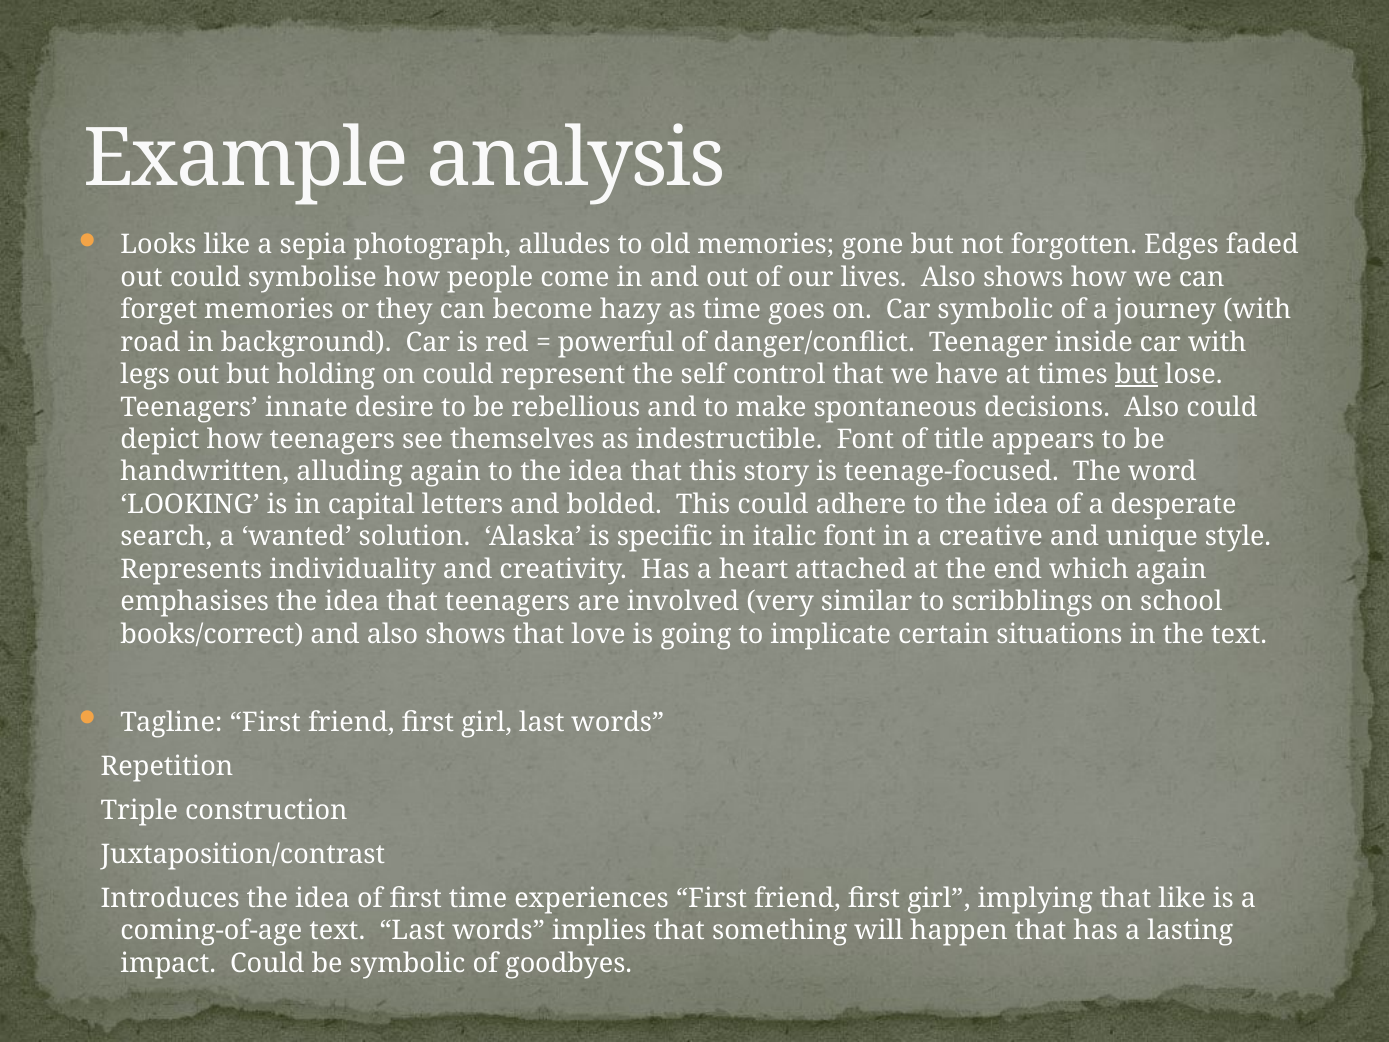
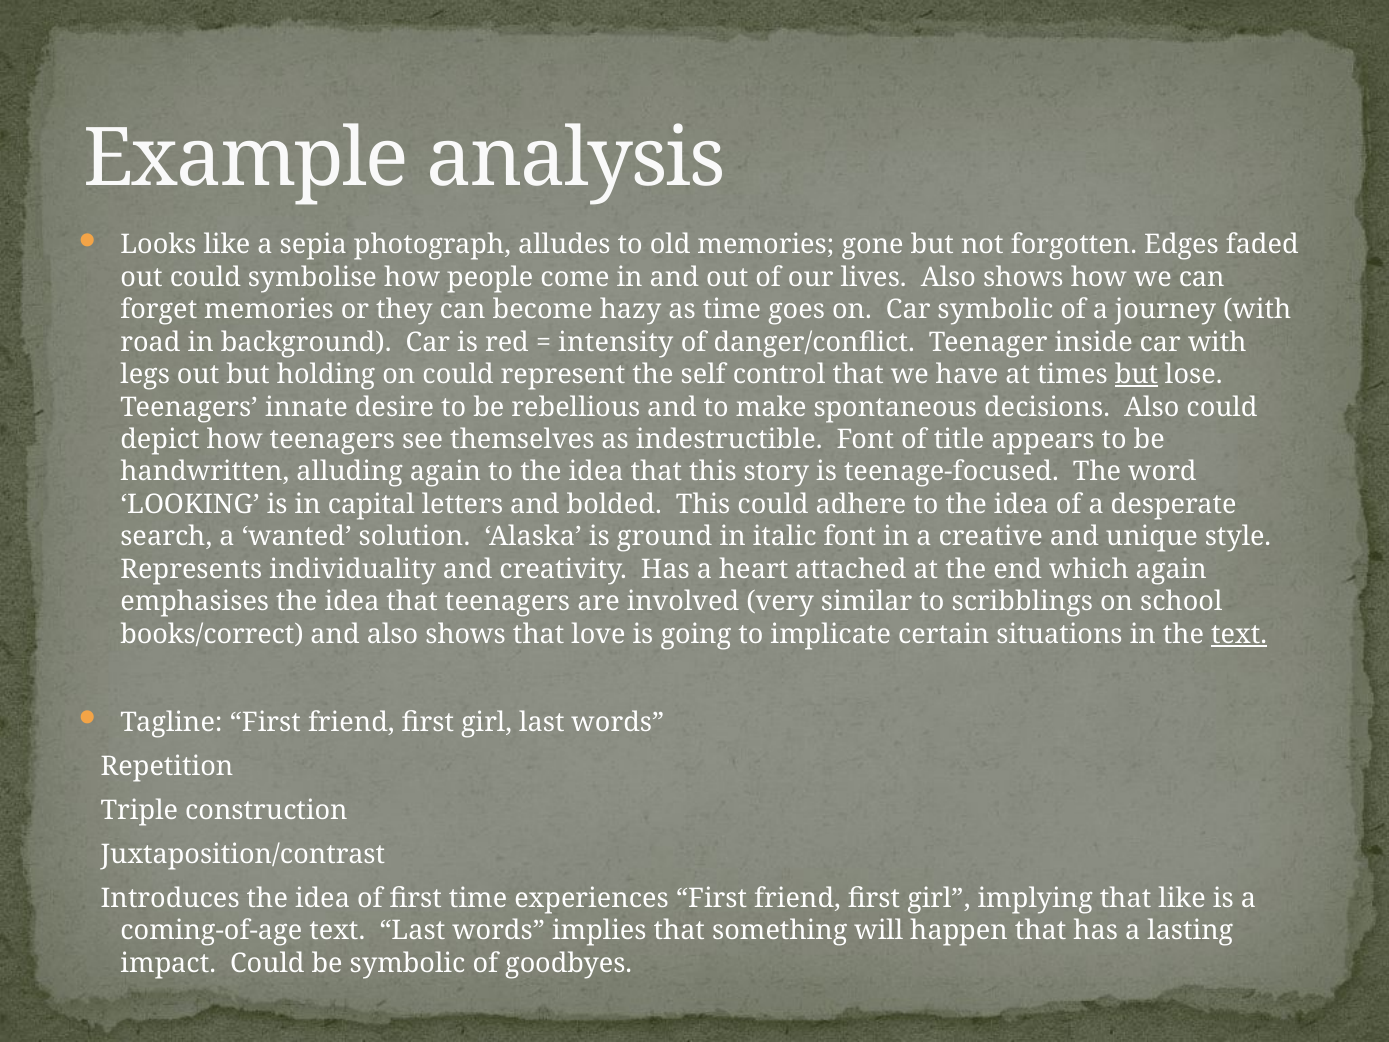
powerful: powerful -> intensity
specific: specific -> ground
text at (1239, 634) underline: none -> present
